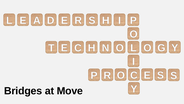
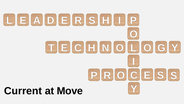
Bridges: Bridges -> Current
